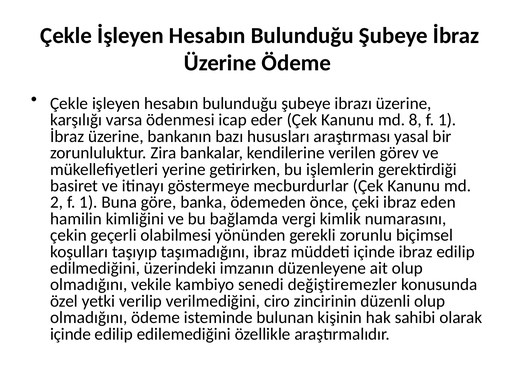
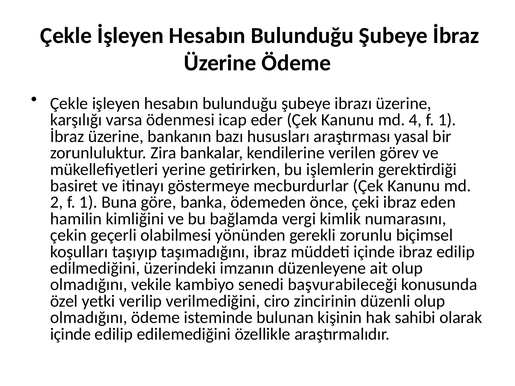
8: 8 -> 4
değiştiremezler: değiştiremezler -> başvurabileceği
